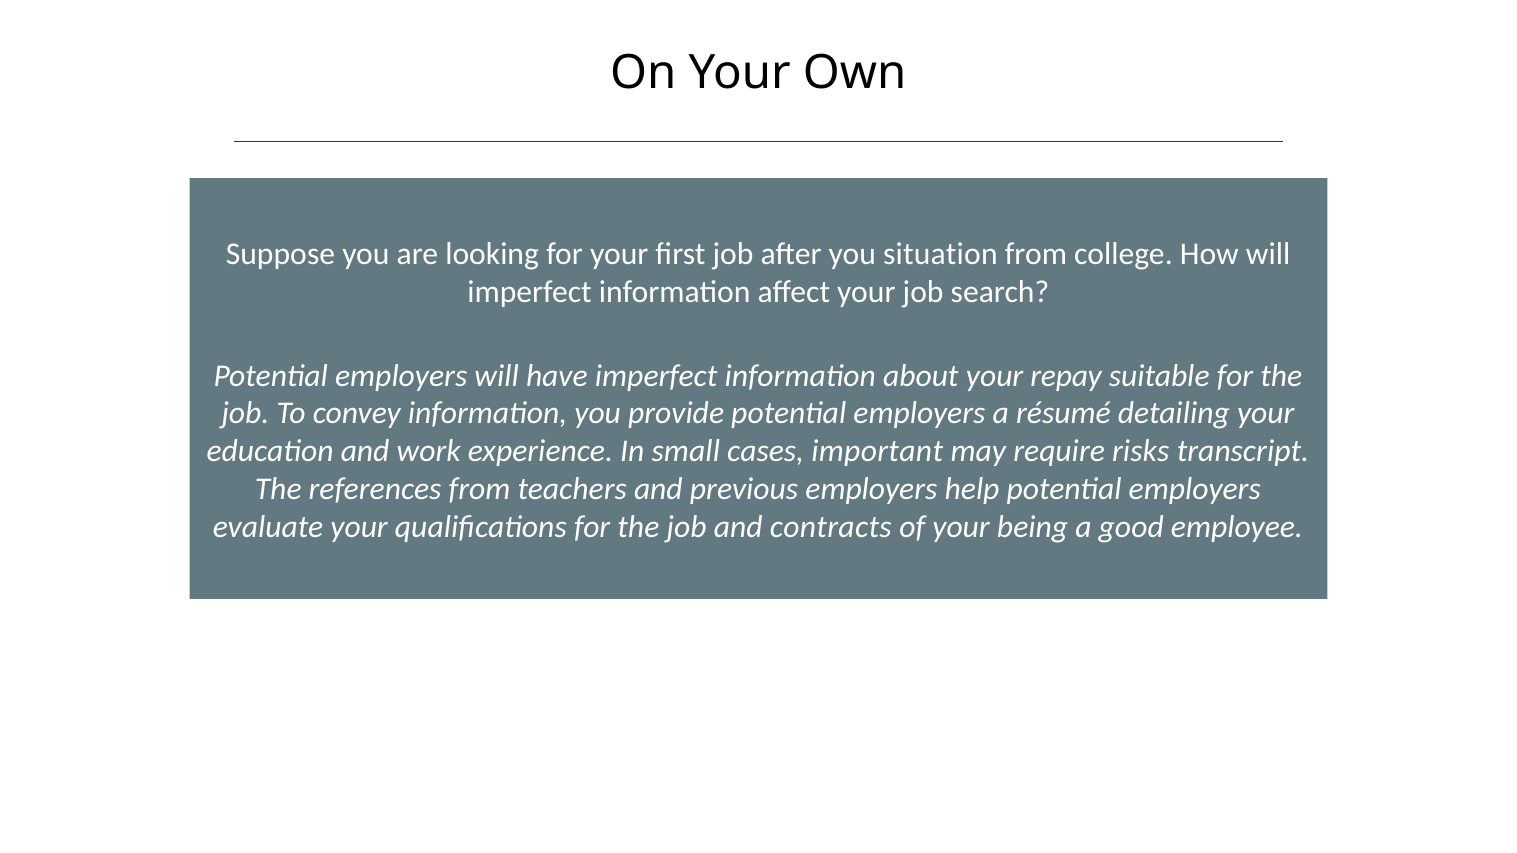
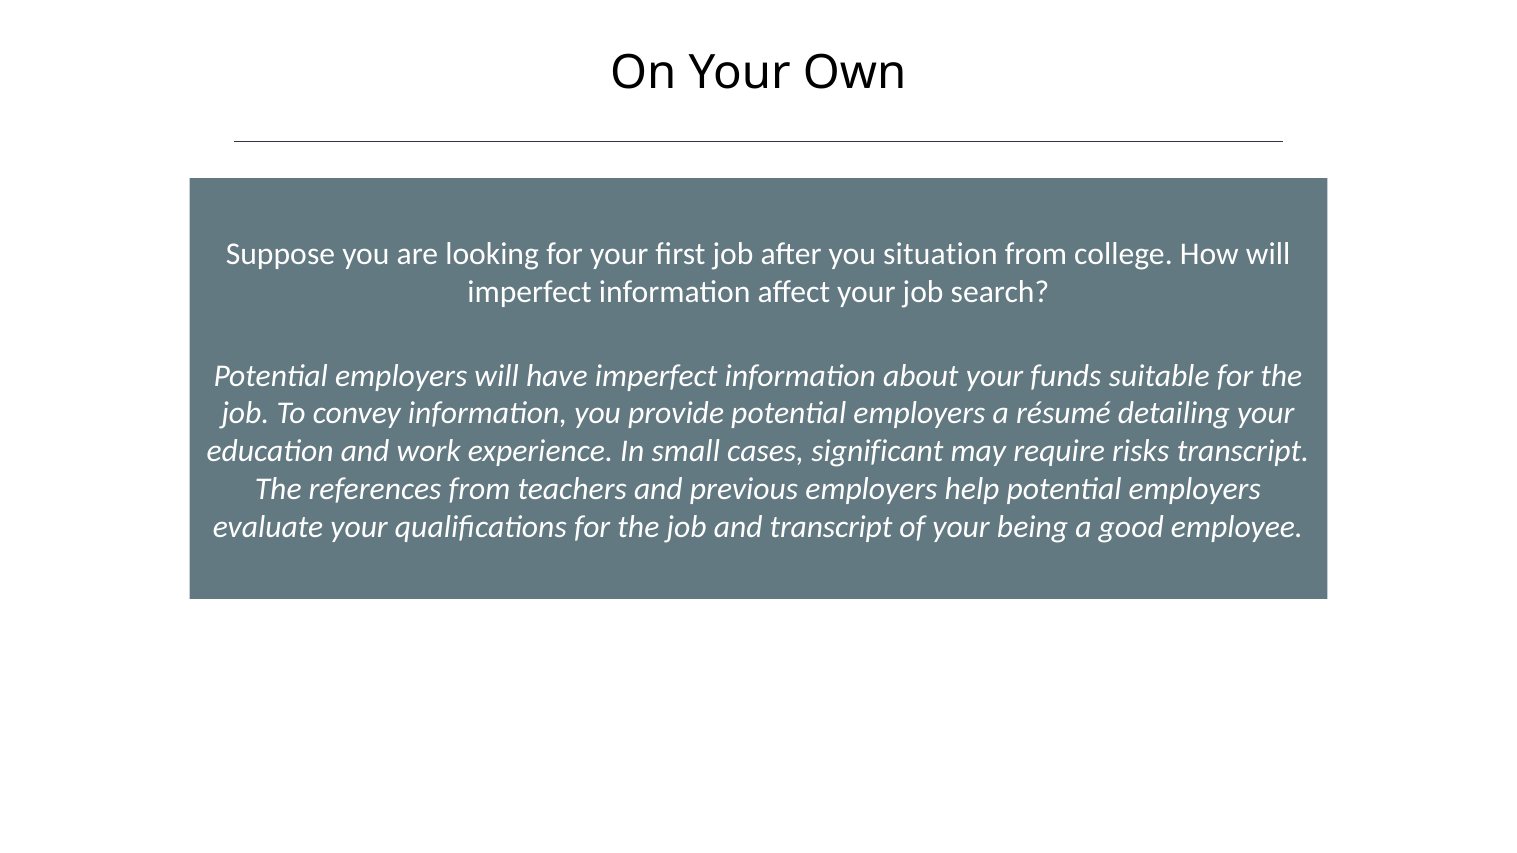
repay: repay -> funds
important: important -> significant
and contracts: contracts -> transcript
